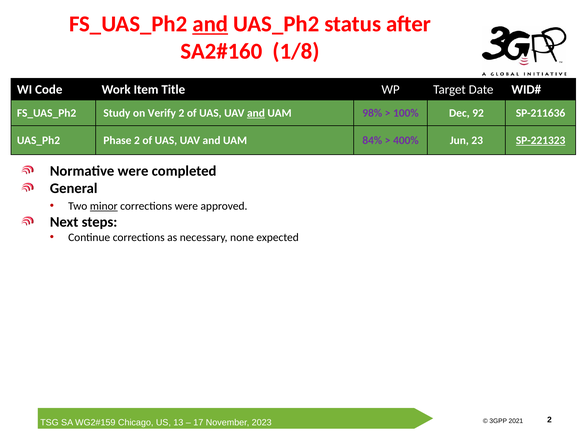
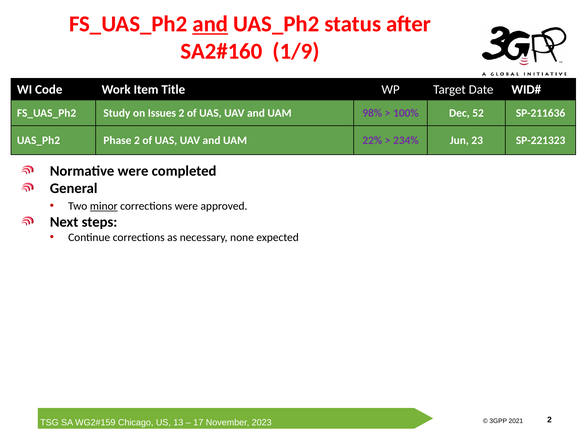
1/8: 1/8 -> 1/9
Verify: Verify -> Issues
and at (256, 113) underline: present -> none
92: 92 -> 52
84%: 84% -> 22%
400%: 400% -> 234%
SP-221323 underline: present -> none
